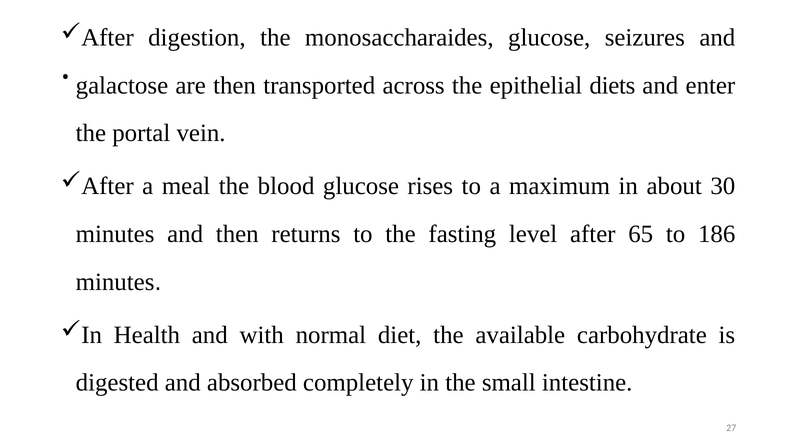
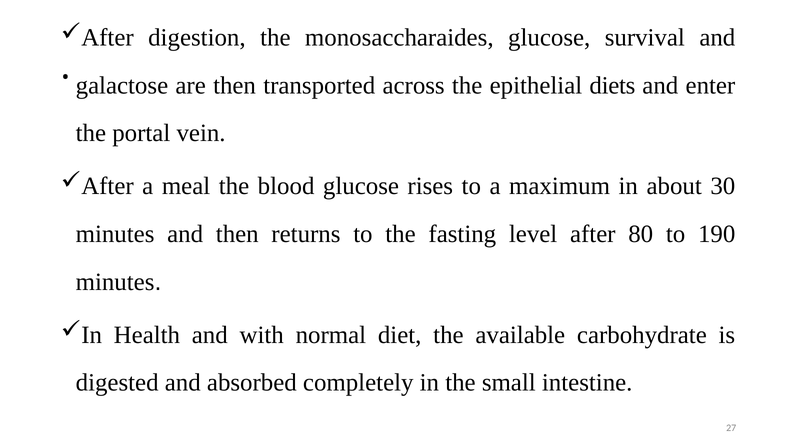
seizures: seizures -> survival
65: 65 -> 80
186: 186 -> 190
